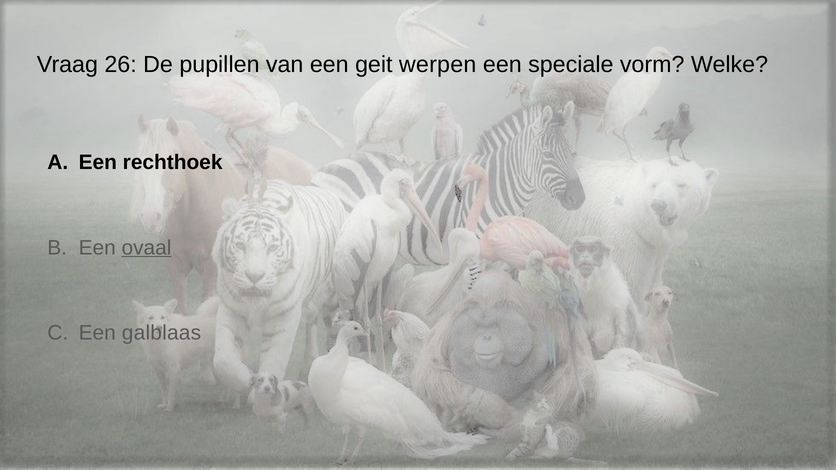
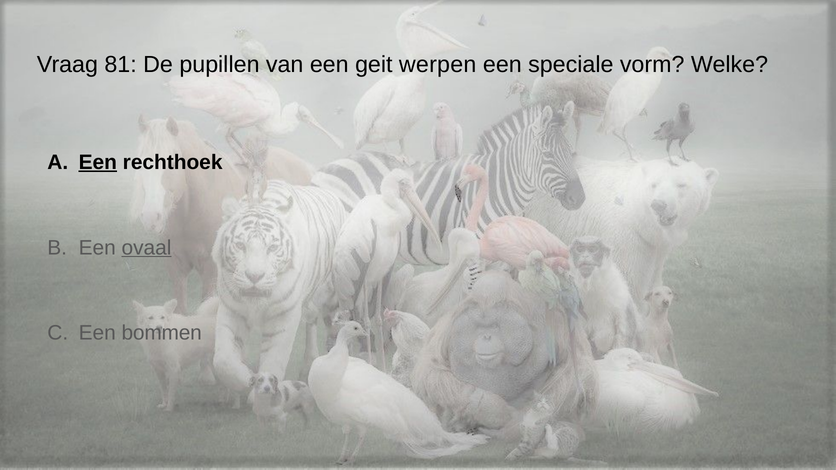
26: 26 -> 81
Een at (98, 162) underline: none -> present
galblaas: galblaas -> bommen
